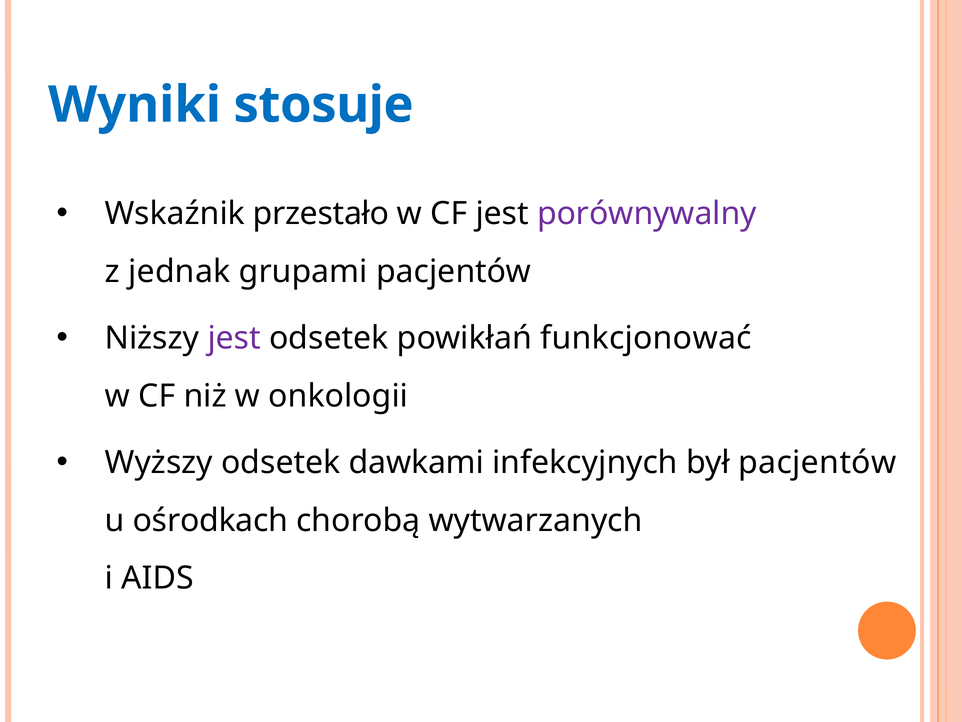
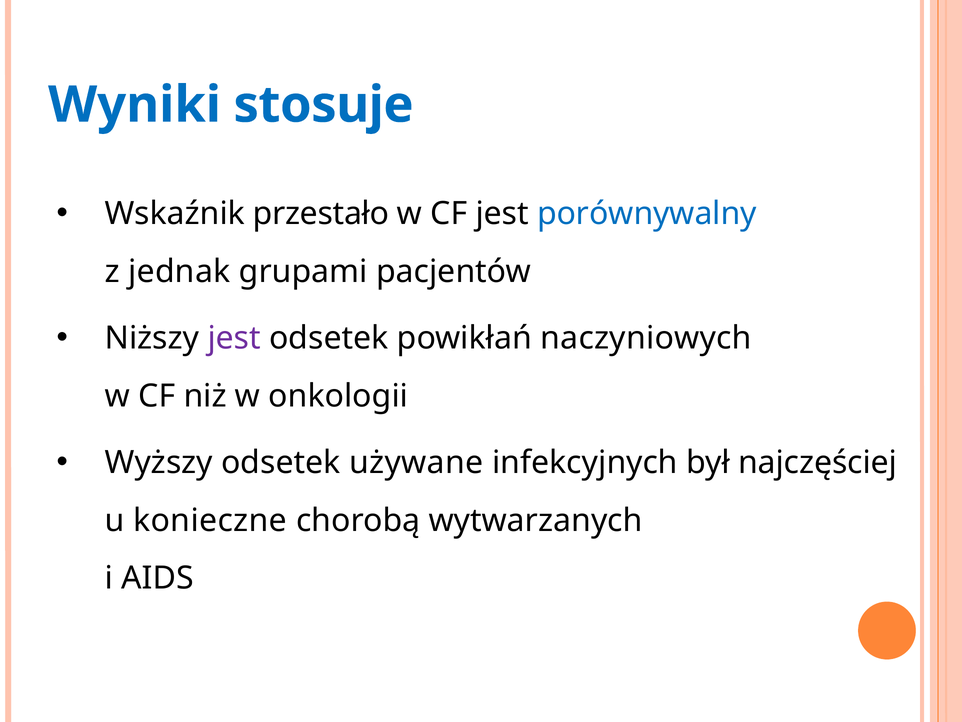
porównywalny colour: purple -> blue
funkcjonować: funkcjonować -> naczyniowych
dawkami: dawkami -> używane
był pacjentów: pacjentów -> najczęściej
ośrodkach: ośrodkach -> konieczne
